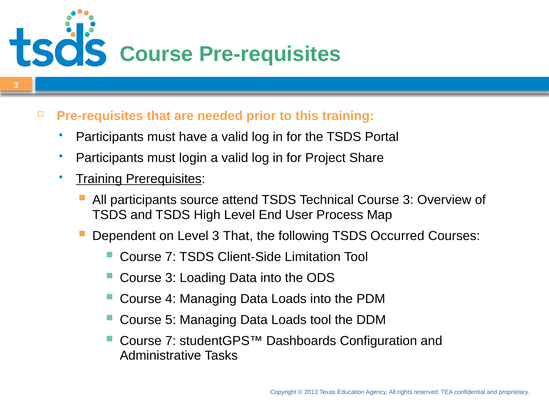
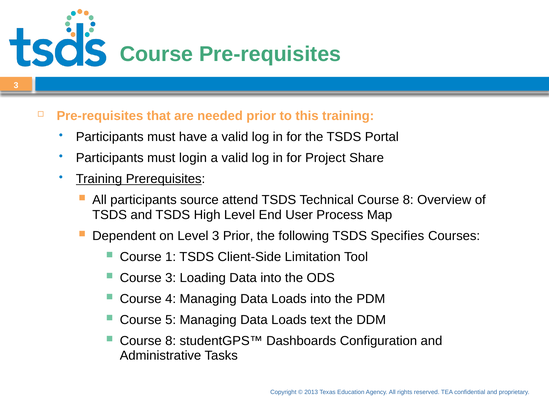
Technical Course 3: 3 -> 8
3 That: That -> Prior
Occurred: Occurred -> Specifies
7 at (171, 257): 7 -> 1
Loads tool: tool -> text
7 at (171, 341): 7 -> 8
